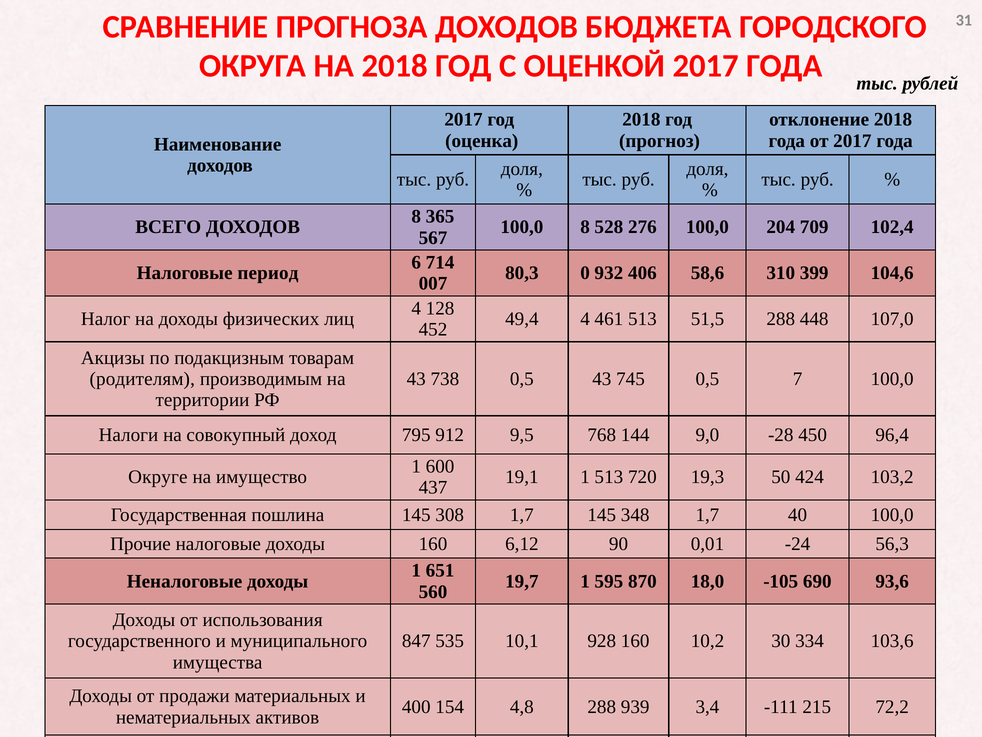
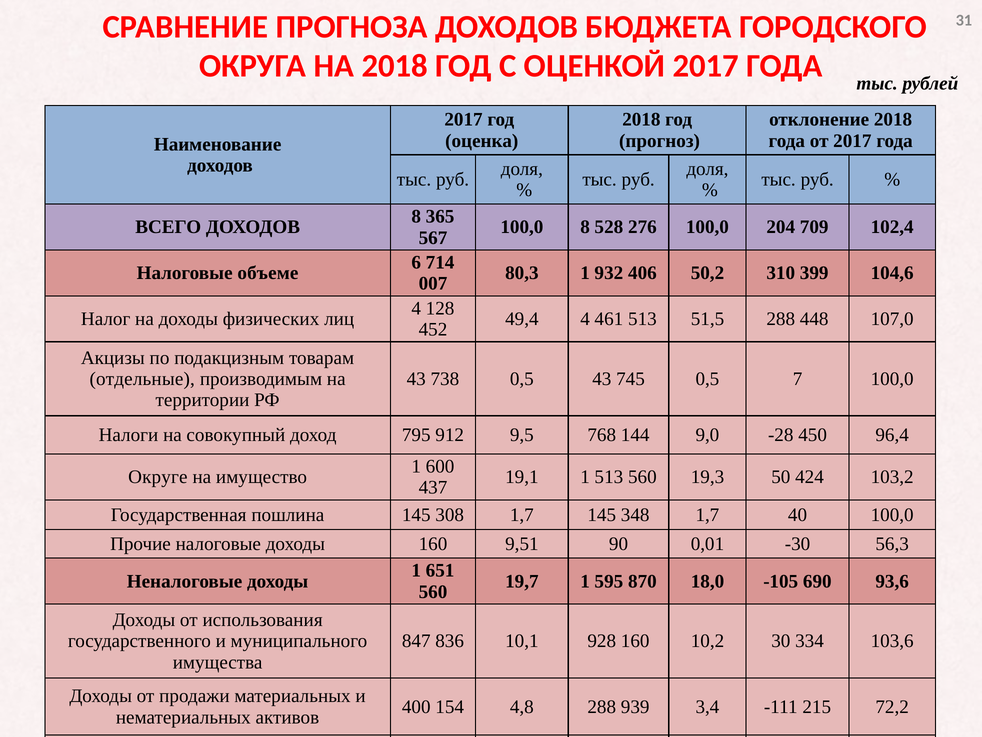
период: период -> объеме
80,3 0: 0 -> 1
58,6: 58,6 -> 50,2
родителям: родителям -> отдельные
513 720: 720 -> 560
6,12: 6,12 -> 9,51
0,01 -24: -24 -> -30
535: 535 -> 836
